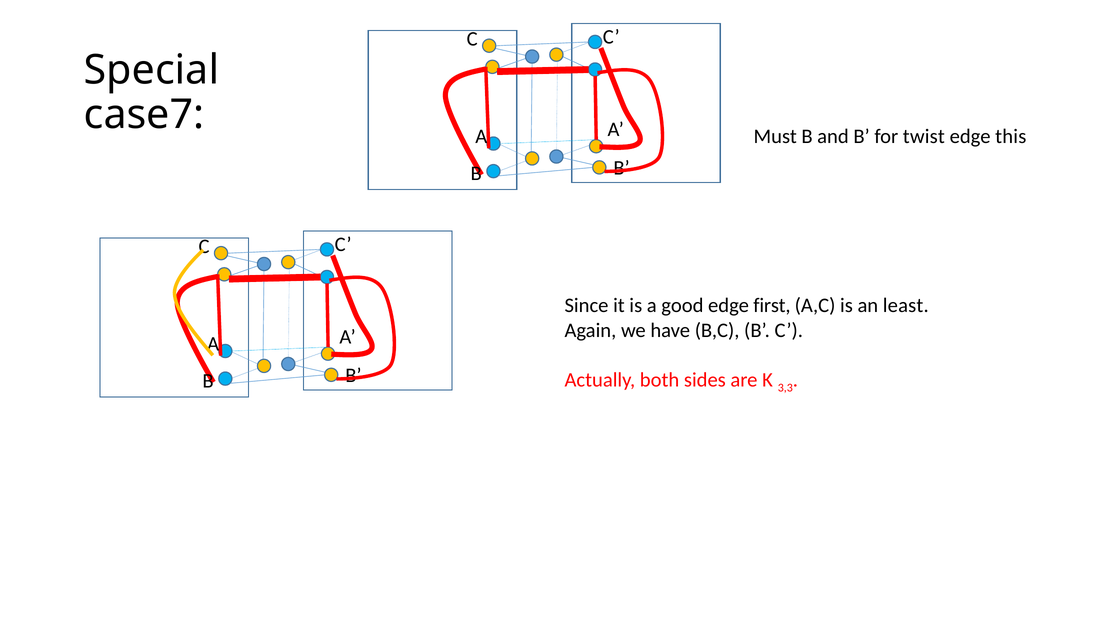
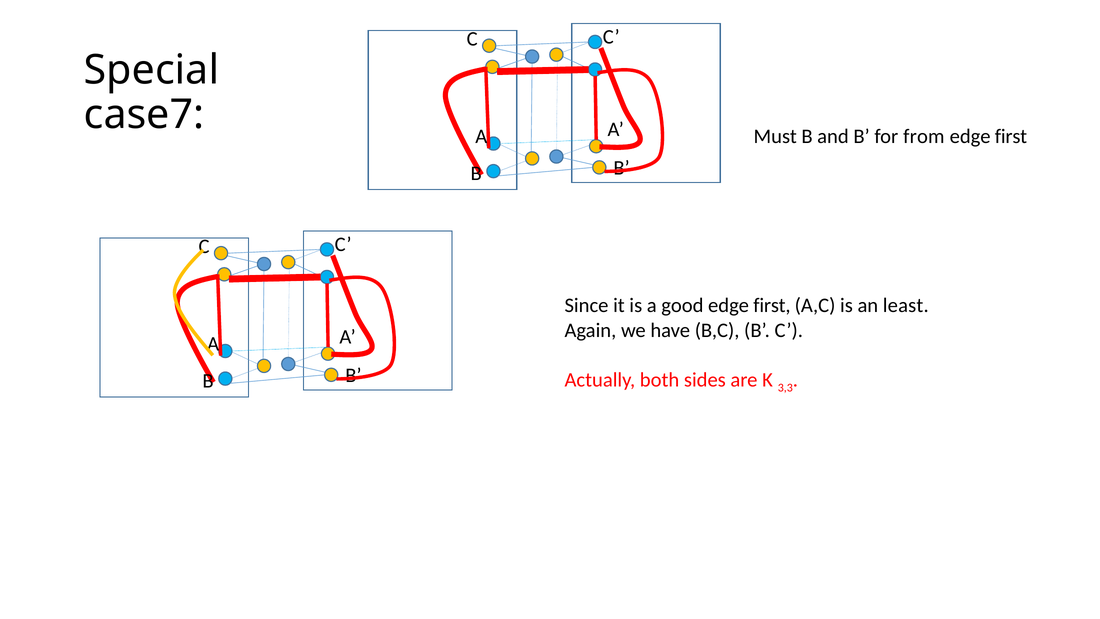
twist: twist -> from
this at (1011, 136): this -> first
